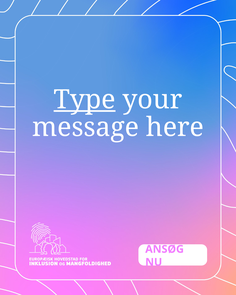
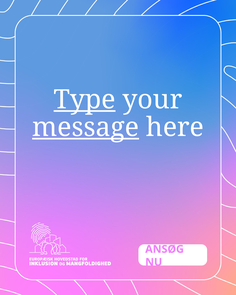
message underline: none -> present
